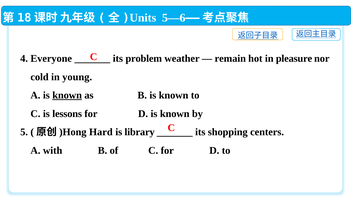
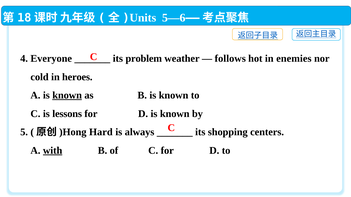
remain: remain -> follows
pleasure: pleasure -> enemies
young: young -> heroes
library: library -> always
with underline: none -> present
